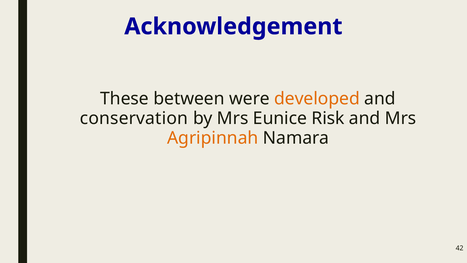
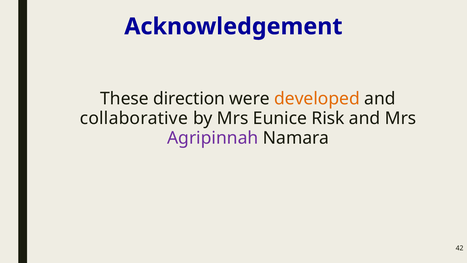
between: between -> direction
conservation: conservation -> collaborative
Agripinnah colour: orange -> purple
